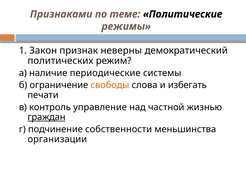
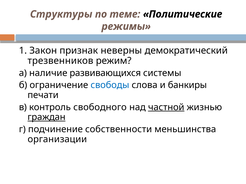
Признаками: Признаками -> Структуры
политических: политических -> трезвенников
периодические: периодические -> развивающихся
свободы colour: orange -> blue
избегать: избегать -> банкиры
управление: управление -> свободного
частной underline: none -> present
